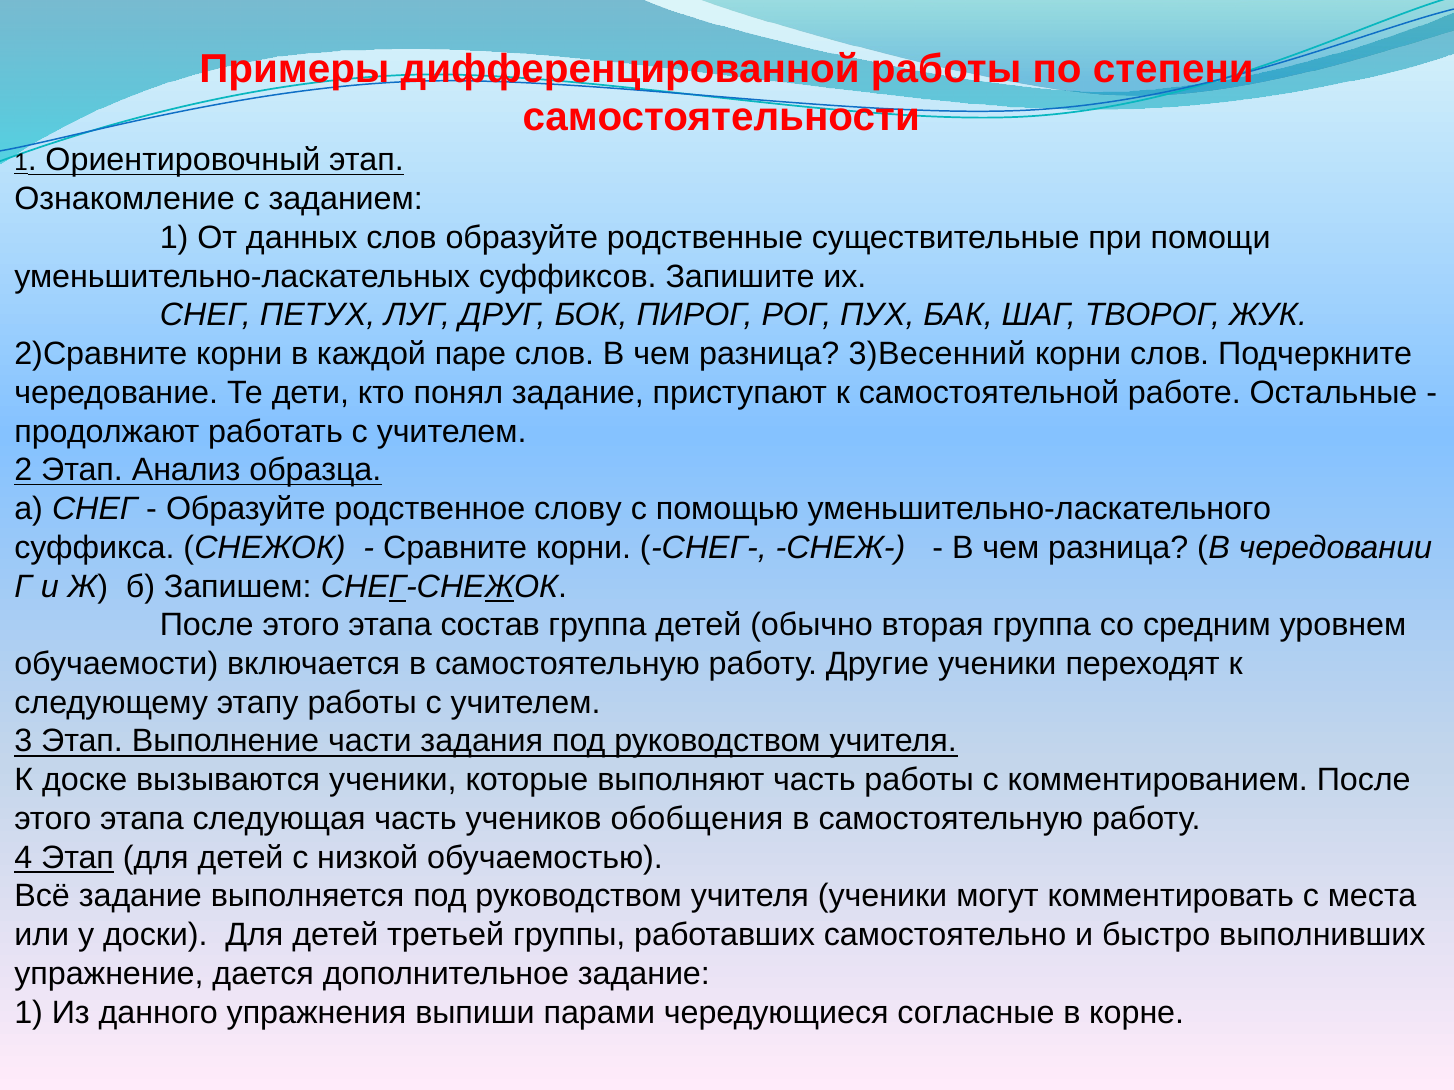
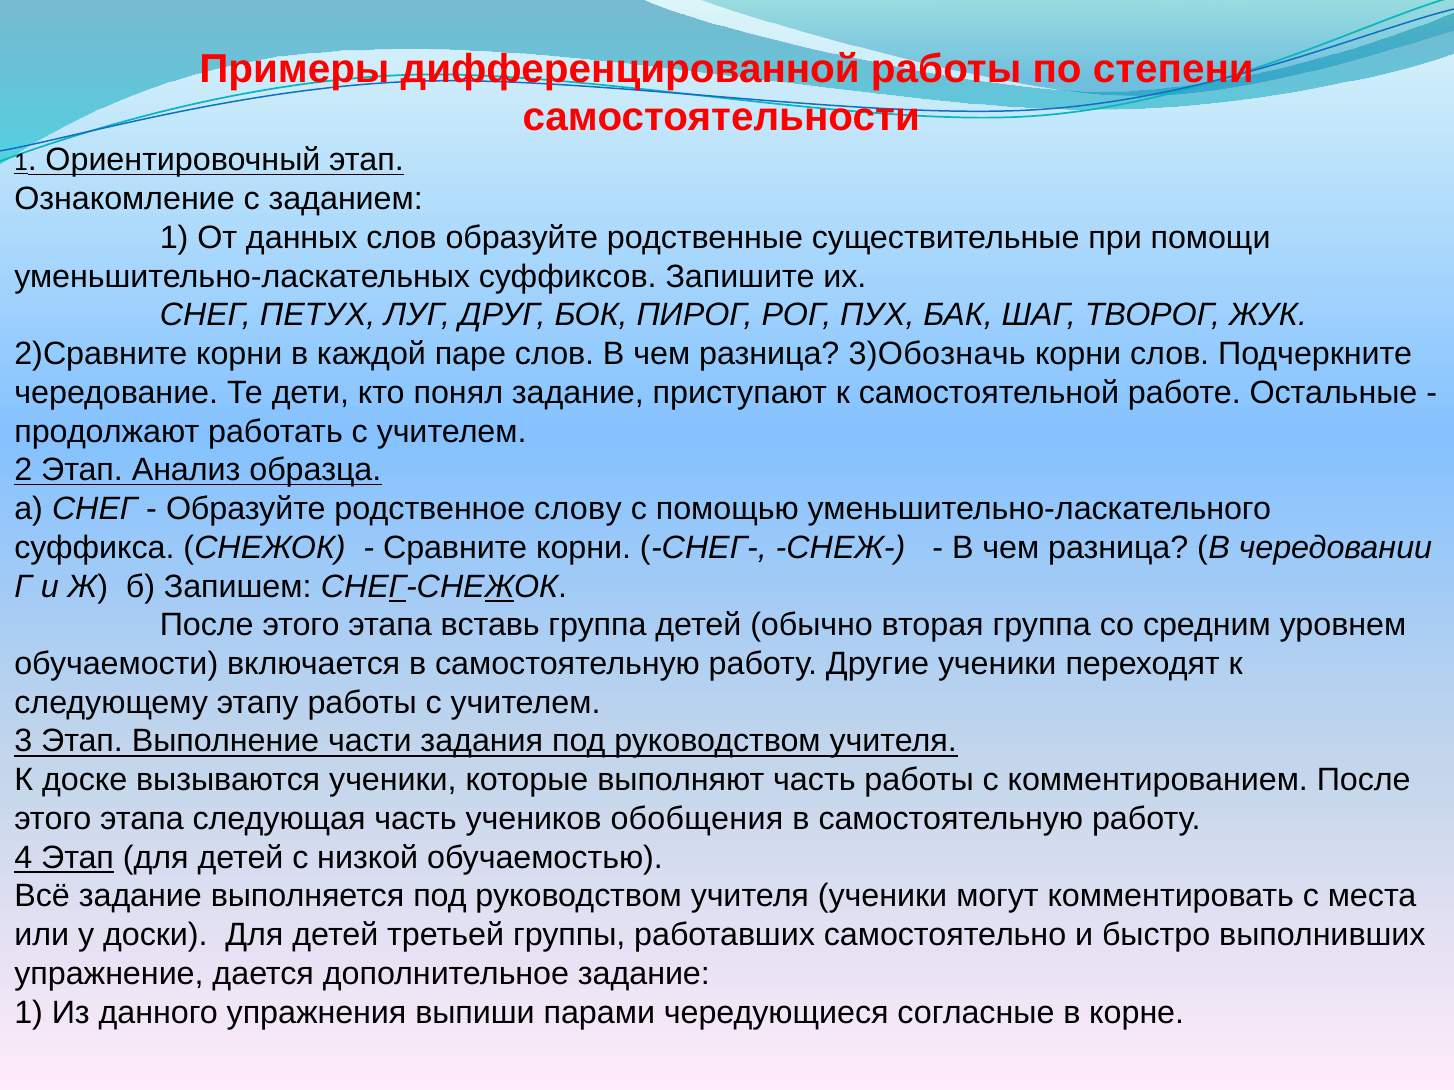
3)Весенний: 3)Весенний -> 3)Обозначь
состав: состав -> вставь
